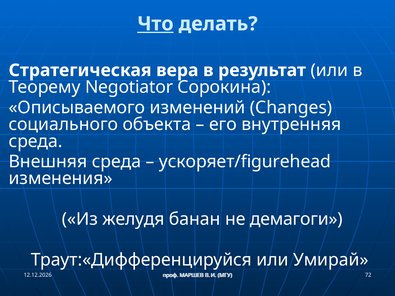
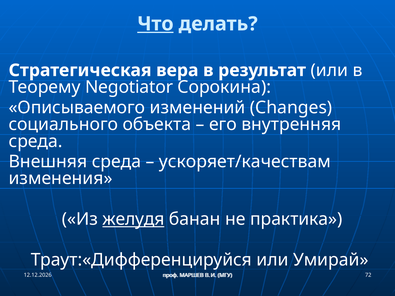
ускоряет/figurehead: ускоряет/figurehead -> ускоряет/качествам
желудя underline: none -> present
демагоги: демагоги -> практика
